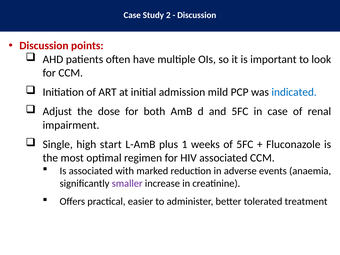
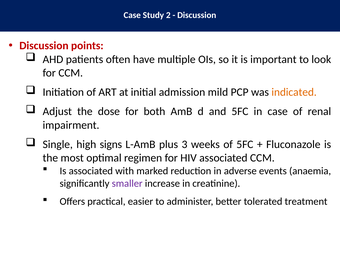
indicated colour: blue -> orange
start: start -> signs
1: 1 -> 3
